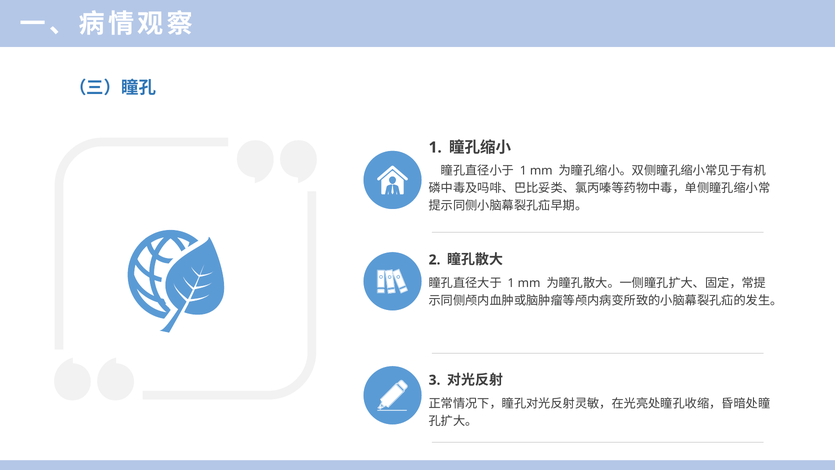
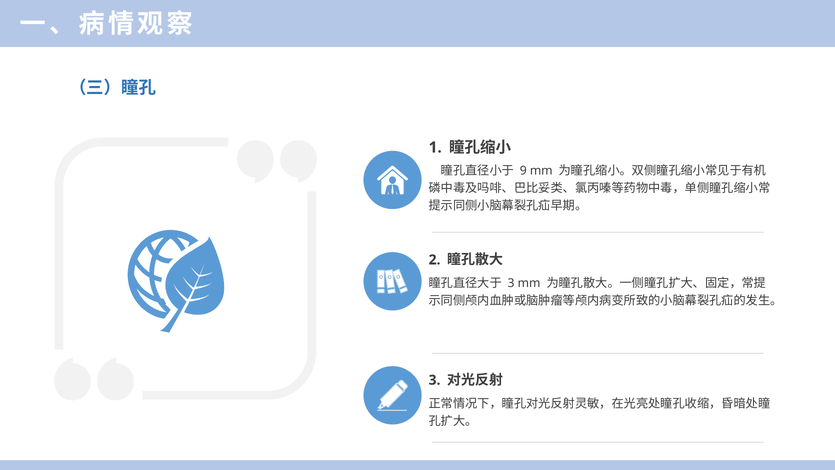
1 at (523, 171): 1 -> 9
1 at (511, 283): 1 -> 3
